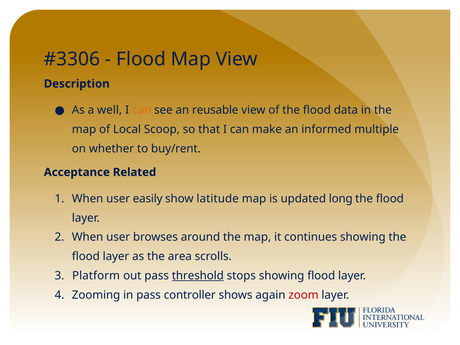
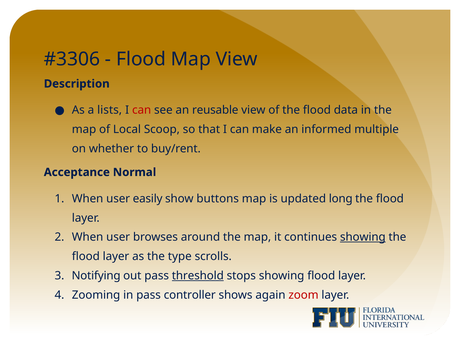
well: well -> lists
can at (142, 110) colour: orange -> red
Related: Related -> Normal
latitude: latitude -> buttons
showing at (363, 237) underline: none -> present
area: area -> type
Platform: Platform -> Notifying
